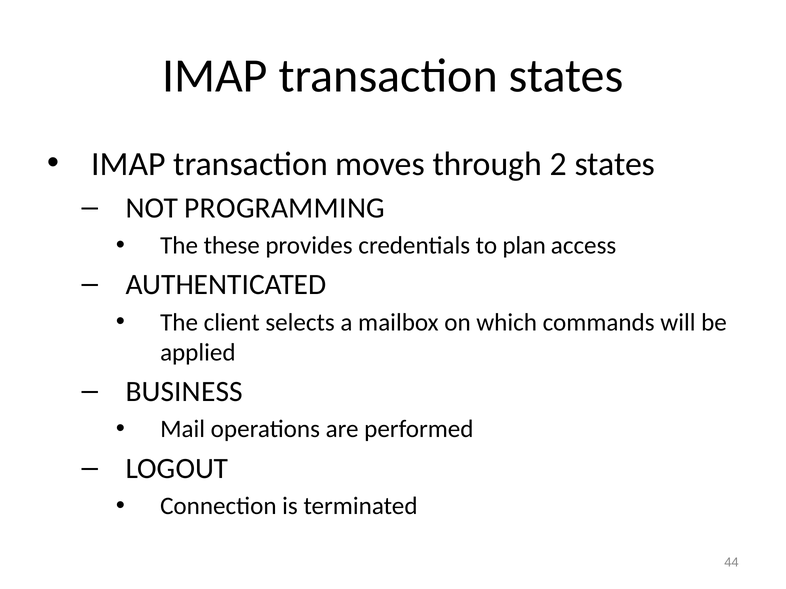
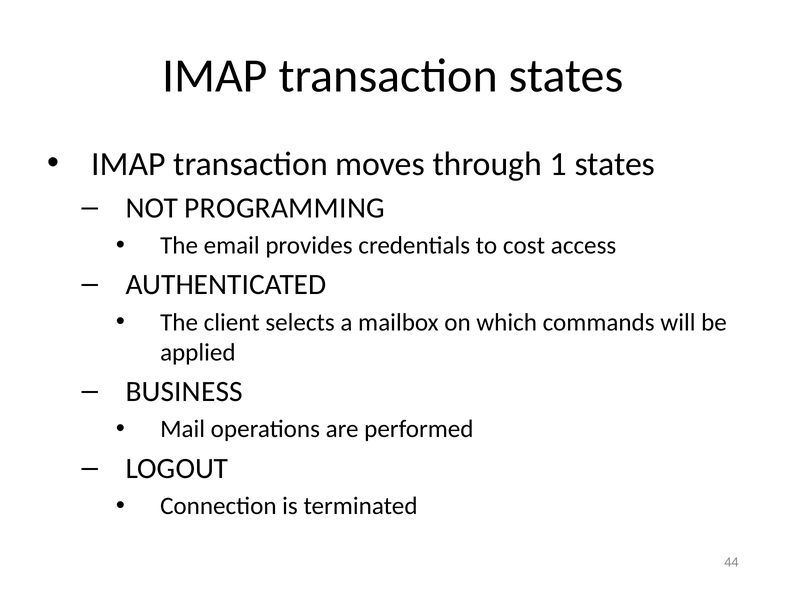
2: 2 -> 1
these: these -> email
plan: plan -> cost
